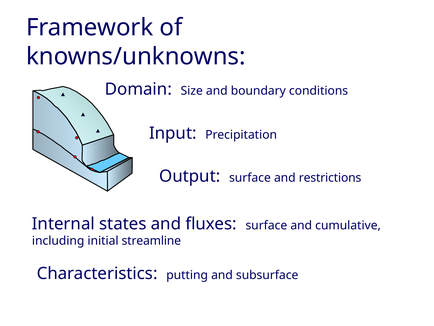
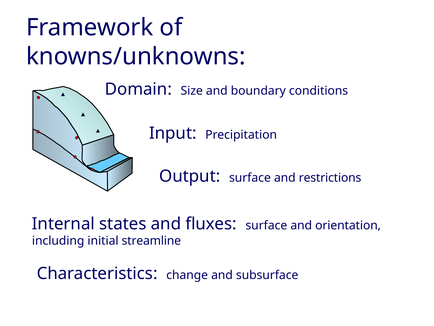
cumulative: cumulative -> orientation
putting: putting -> change
